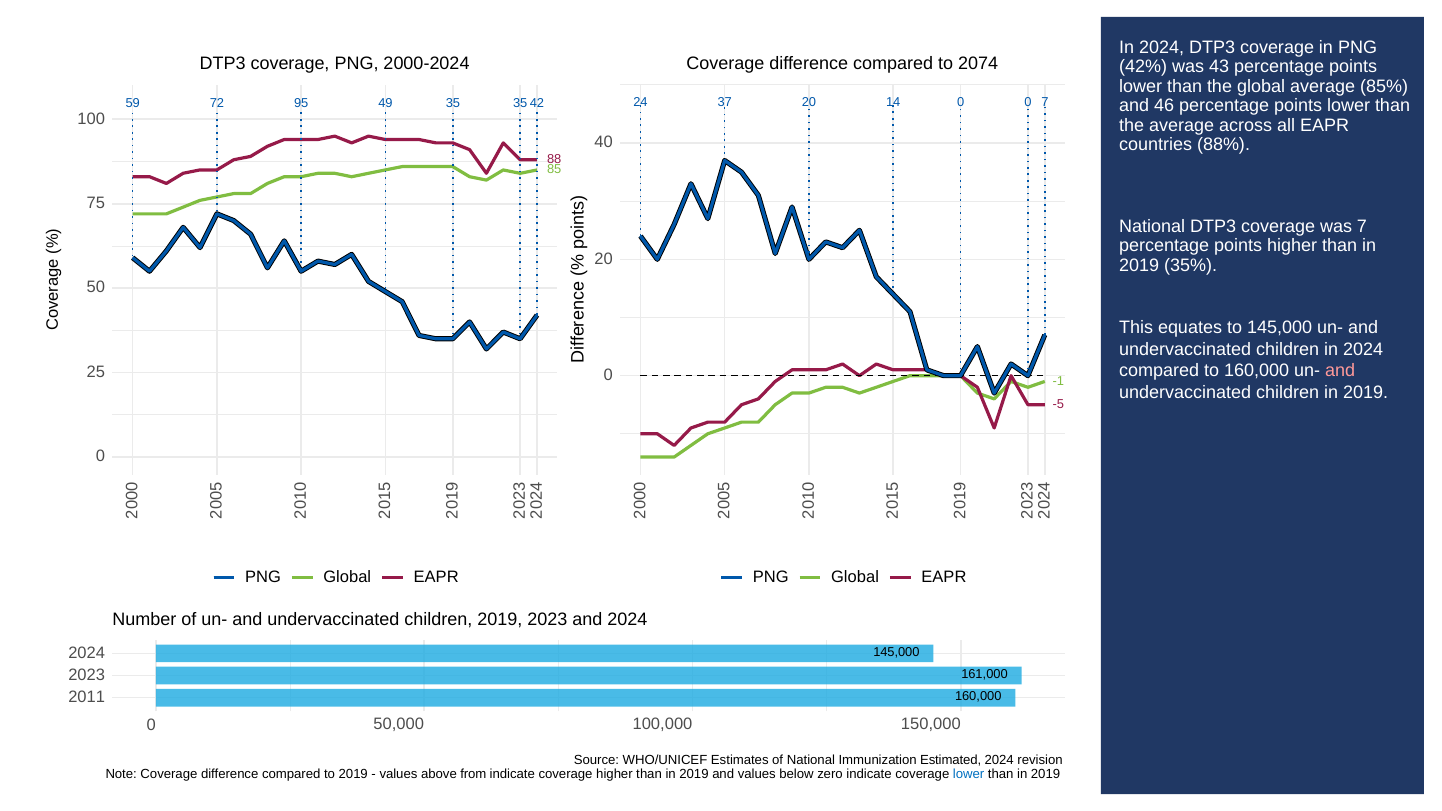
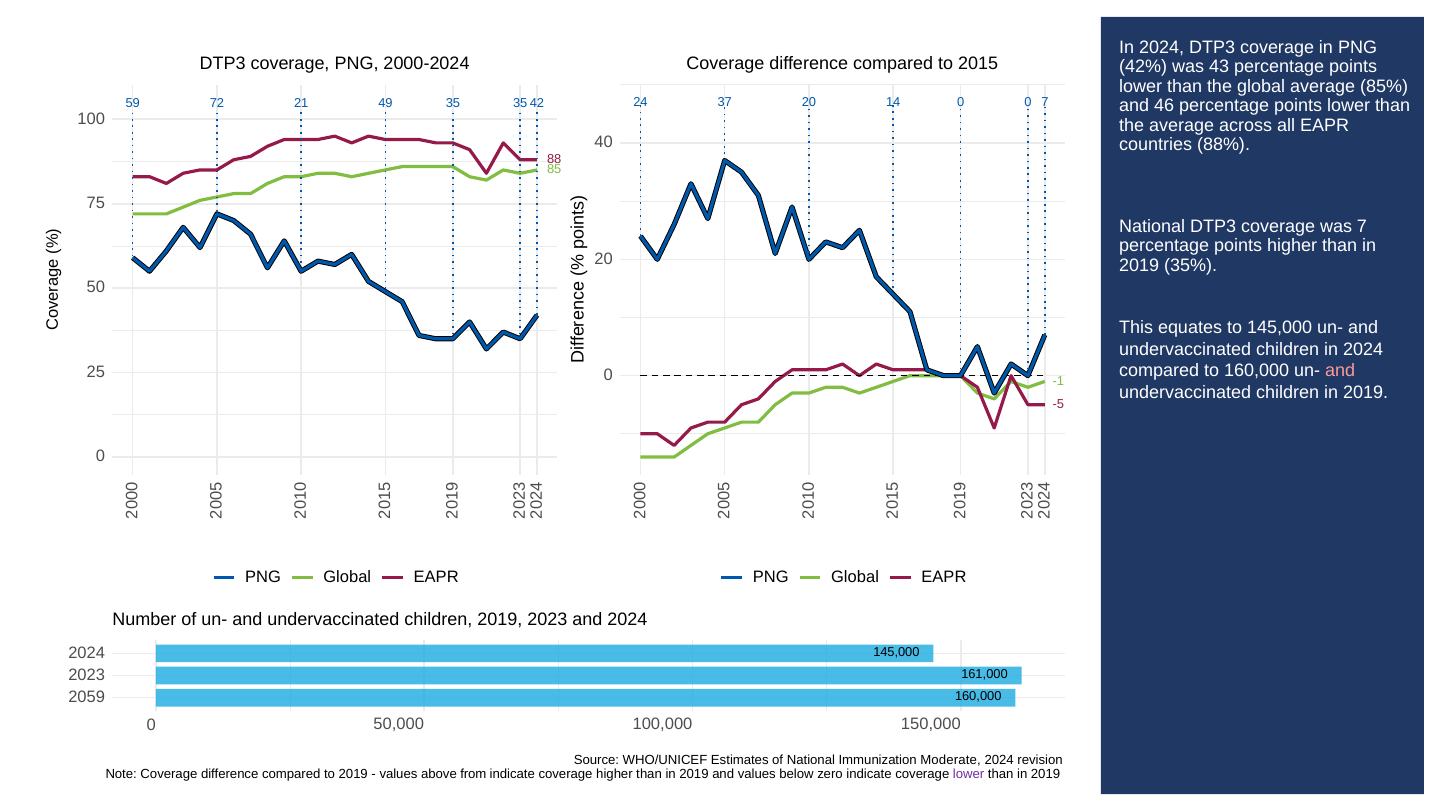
2074: 2074 -> 2015
95: 95 -> 21
2011: 2011 -> 2059
Estimated: Estimated -> Moderate
lower at (969, 774) colour: blue -> purple
